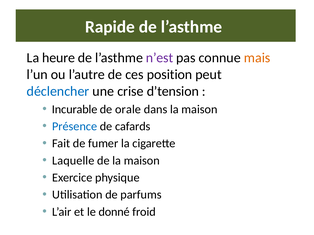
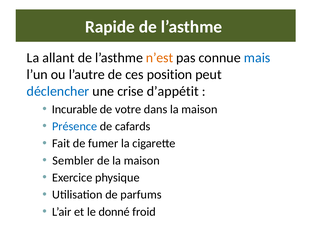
heure: heure -> allant
n’est colour: purple -> orange
mais colour: orange -> blue
d’tension: d’tension -> d’appétit
orale: orale -> votre
Laquelle: Laquelle -> Sembler
